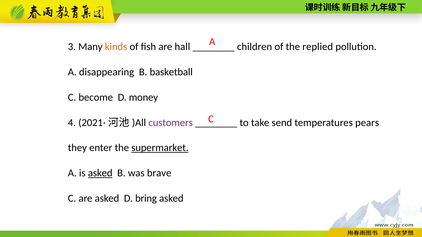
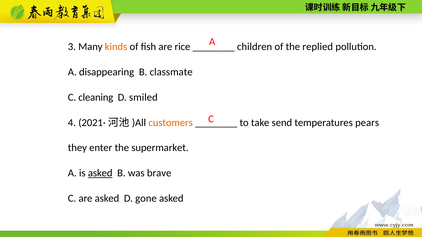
hall: hall -> rice
basketball: basketball -> classmate
become: become -> cleaning
money: money -> smiled
customers colour: purple -> orange
supermarket underline: present -> none
bring: bring -> gone
